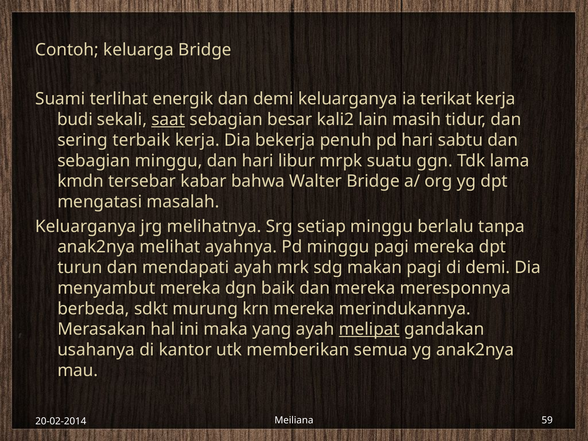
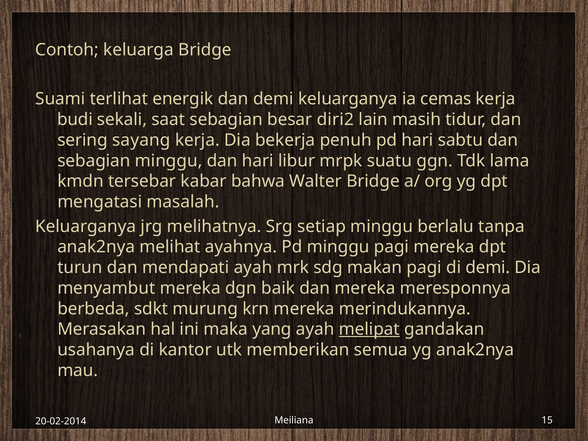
terikat: terikat -> cemas
saat underline: present -> none
kali2: kali2 -> diri2
terbaik: terbaik -> sayang
59: 59 -> 15
